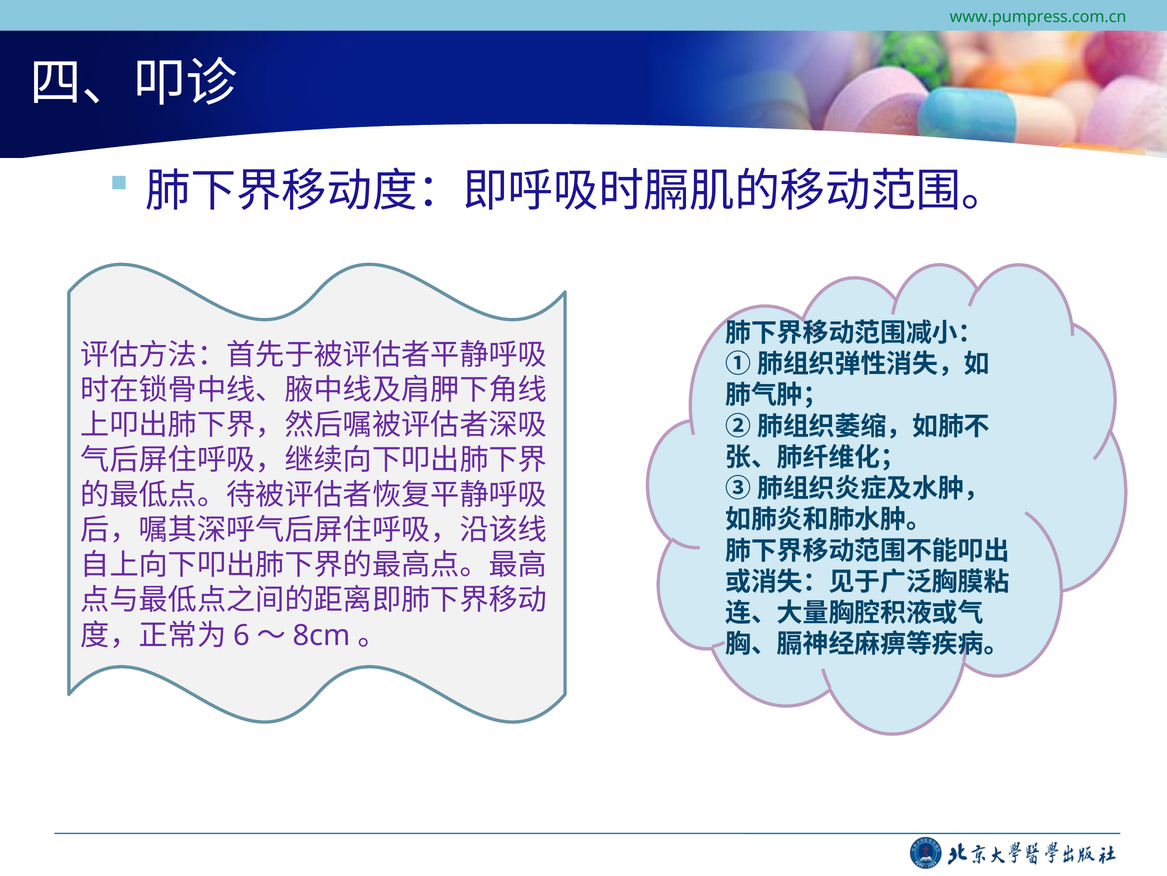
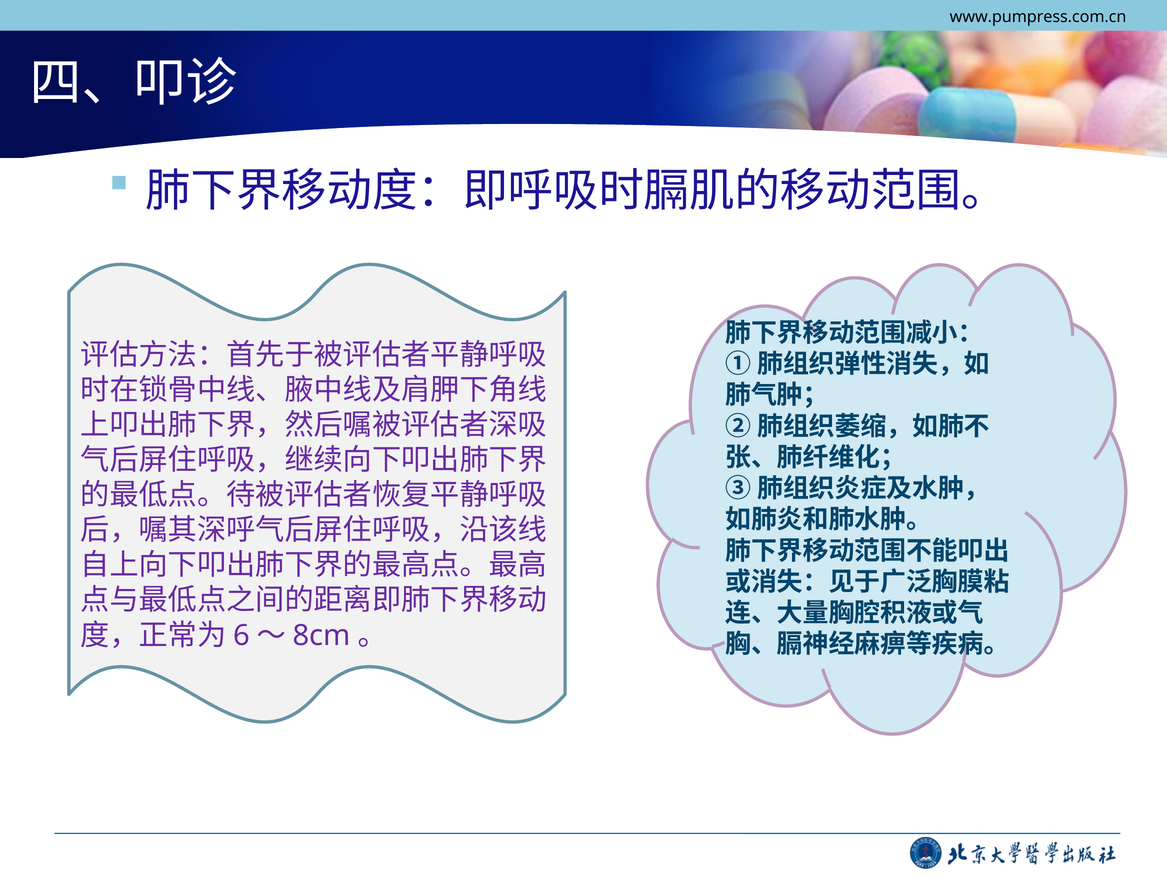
www.pumpress.com.cn colour: green -> black
